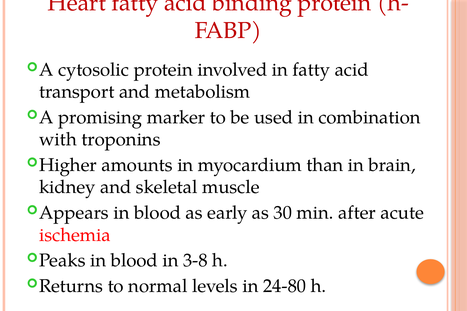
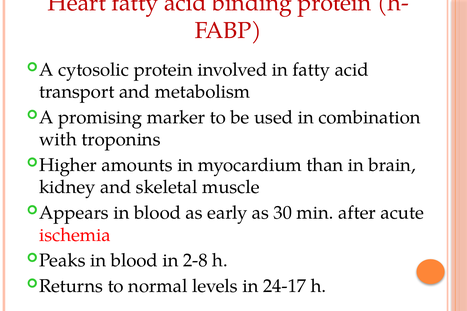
3-8: 3-8 -> 2-8
24-80: 24-80 -> 24-17
